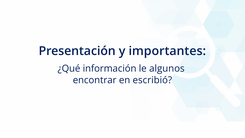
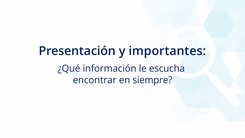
algunos: algunos -> escucha
escribió: escribió -> siempre
